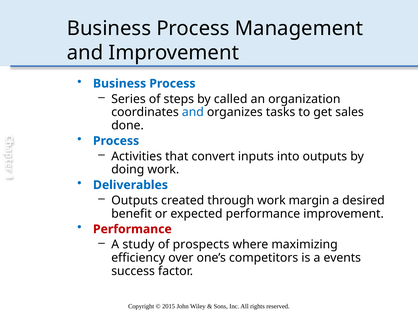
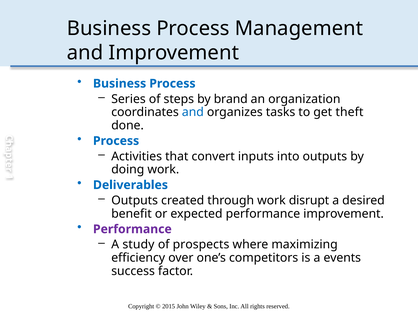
called: called -> brand
sales: sales -> theft
margin: margin -> disrupt
Performance at (132, 229) colour: red -> purple
